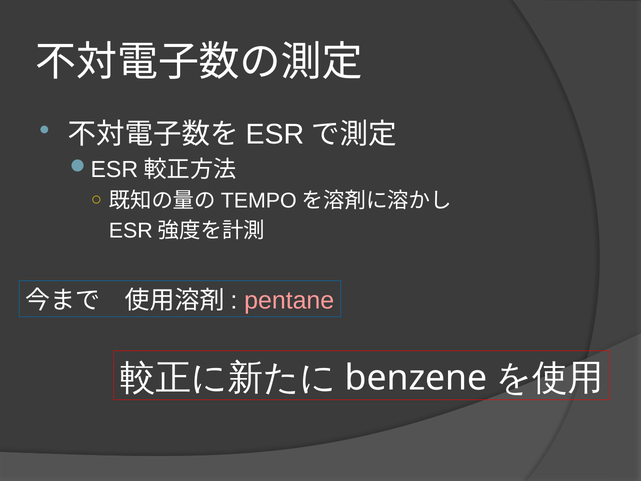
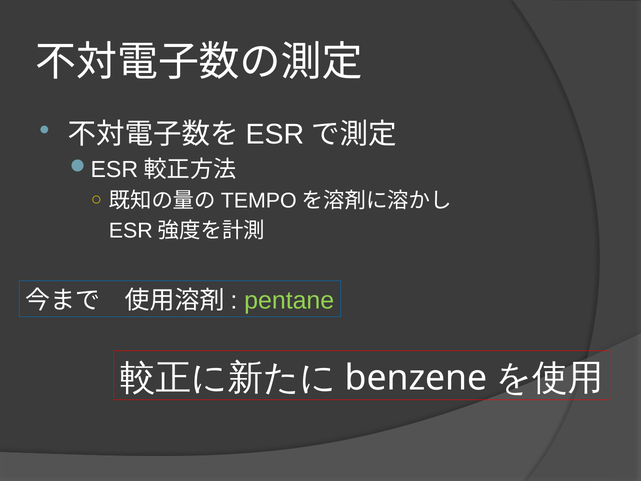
pentane colour: pink -> light green
